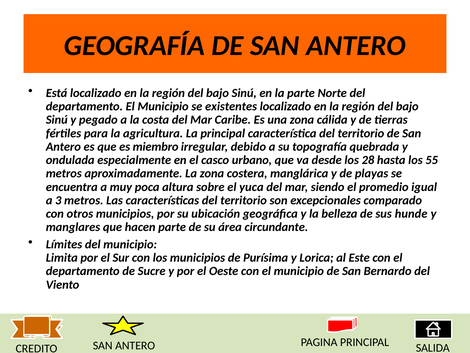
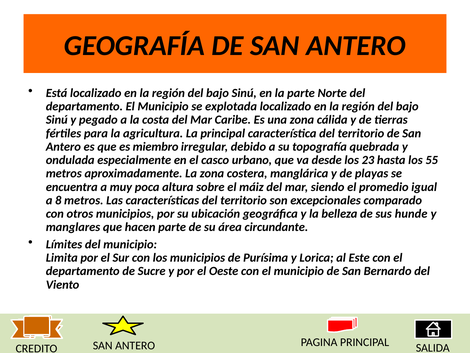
existentes: existentes -> explotada
28: 28 -> 23
yuca: yuca -> máiz
3: 3 -> 8
